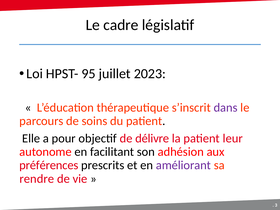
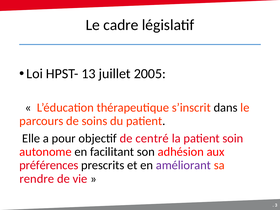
95: 95 -> 13
2023: 2023 -> 2005
dans colour: purple -> black
délivre: délivre -> centré
leur: leur -> soin
